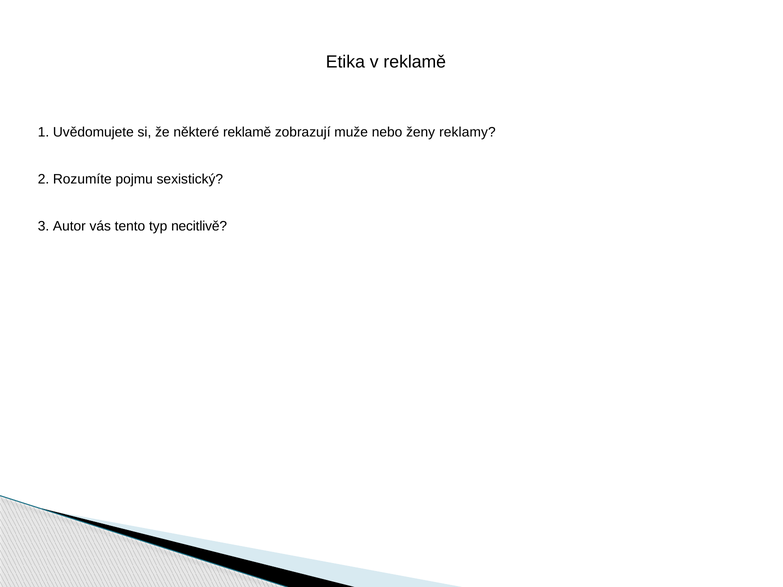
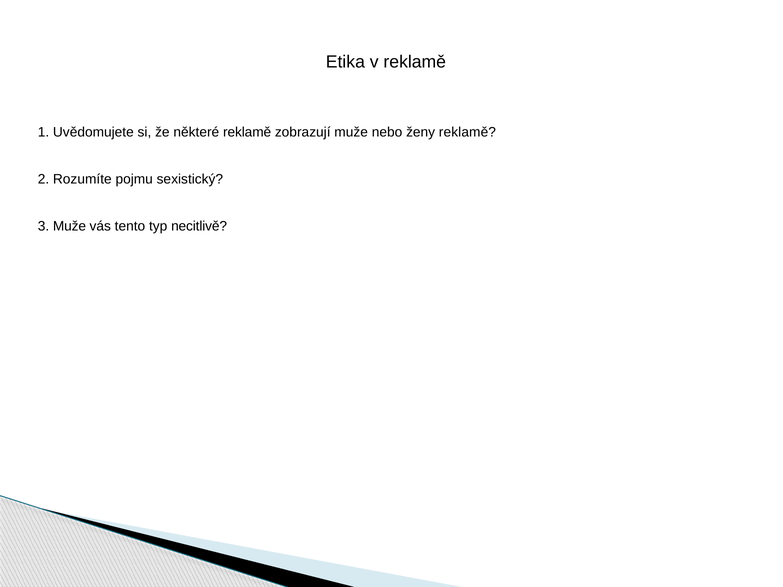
ženy reklamy: reklamy -> reklamě
3 Autor: Autor -> Muže
